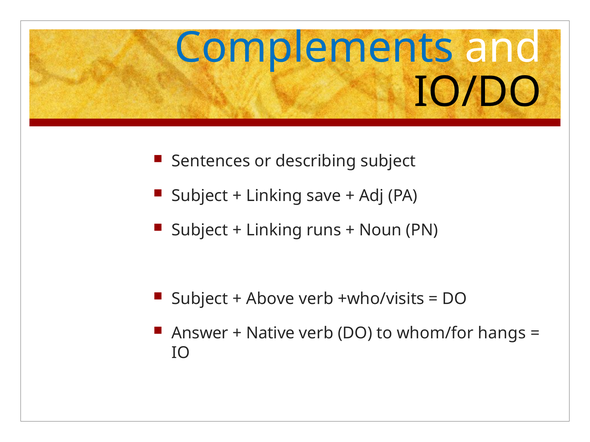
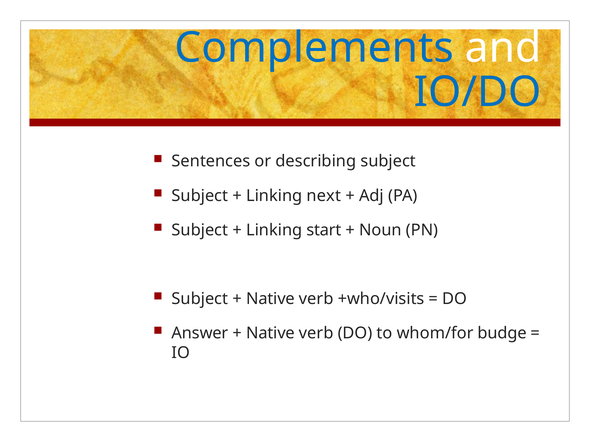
IO/DO colour: black -> blue
save: save -> next
runs: runs -> start
Above at (270, 299): Above -> Native
hangs: hangs -> budge
